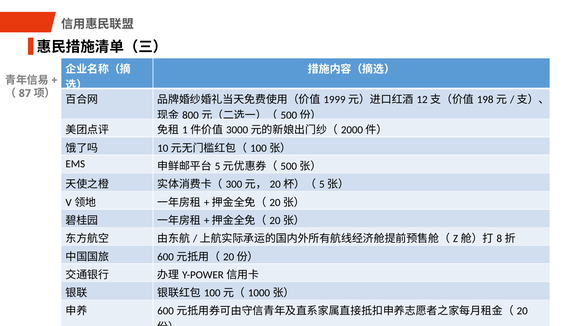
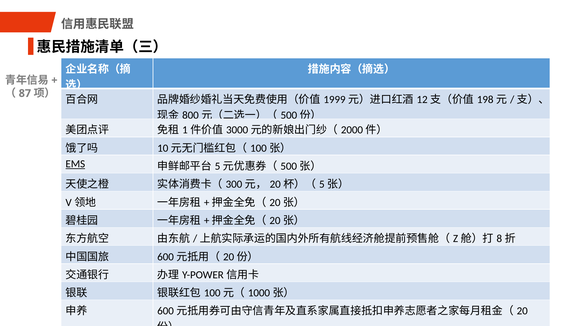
EMS underline: none -> present
